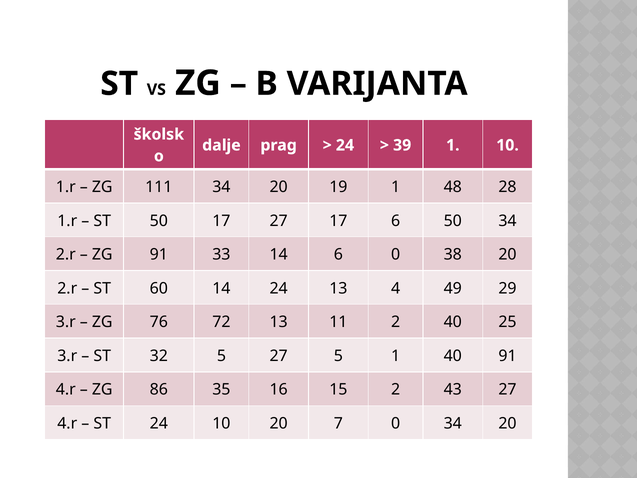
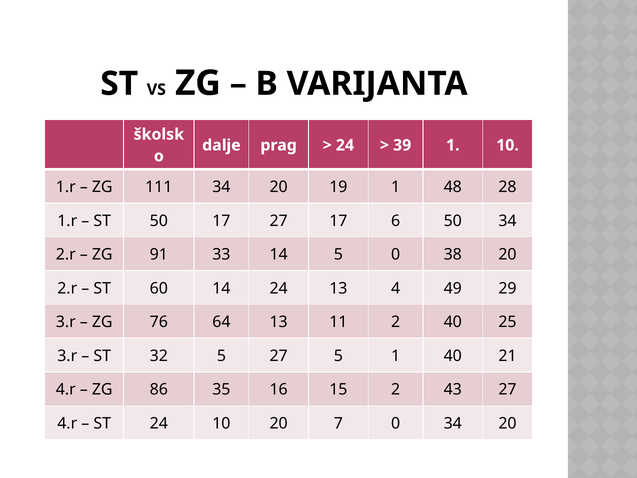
14 6: 6 -> 5
72: 72 -> 64
40 91: 91 -> 21
